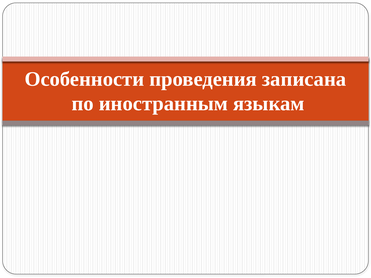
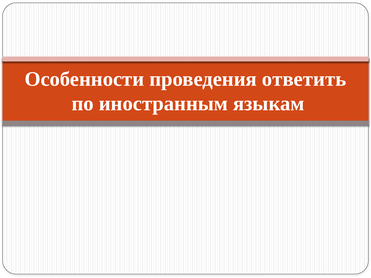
записана: записана -> ответить
